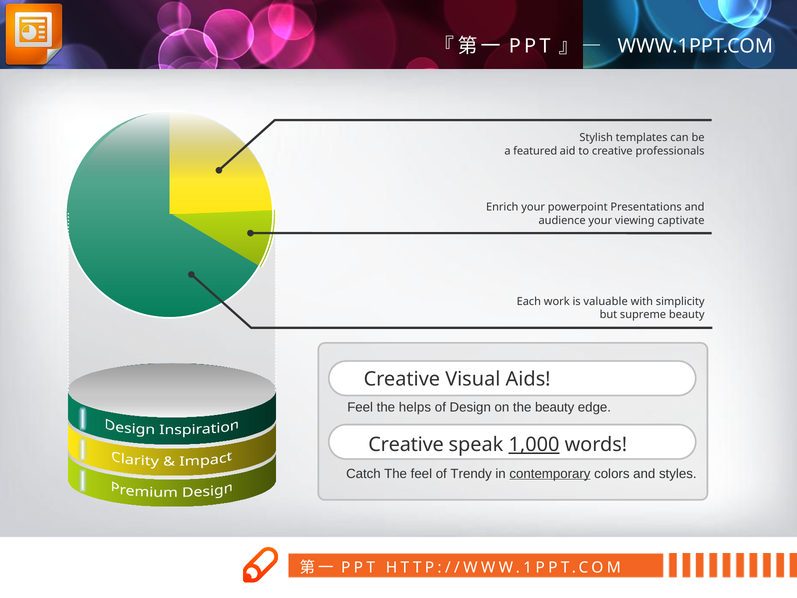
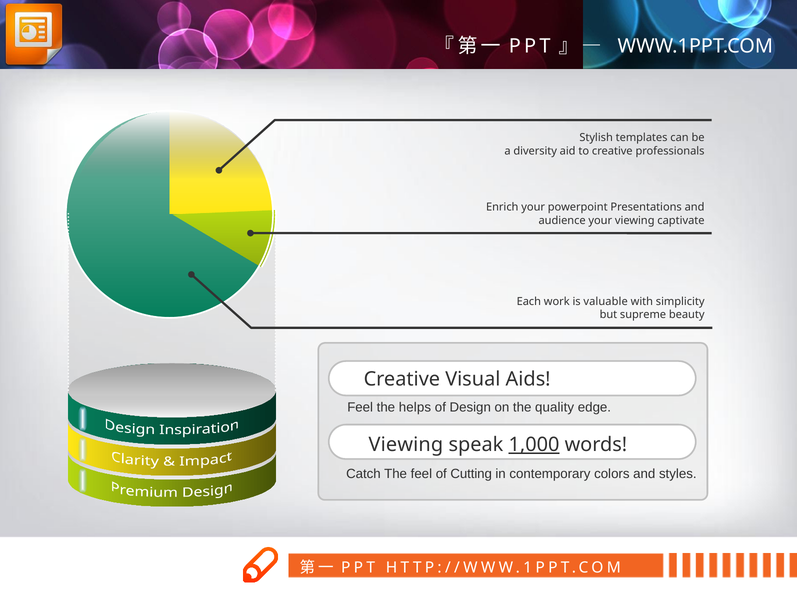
featured: featured -> diversity
the beauty: beauty -> quality
Creative at (406, 444): Creative -> Viewing
Trendy: Trendy -> Cutting
contemporary underline: present -> none
